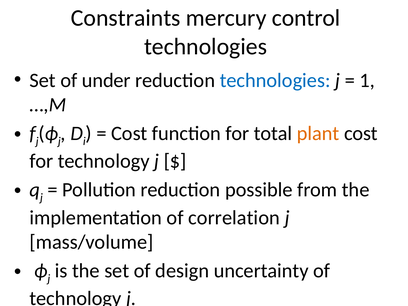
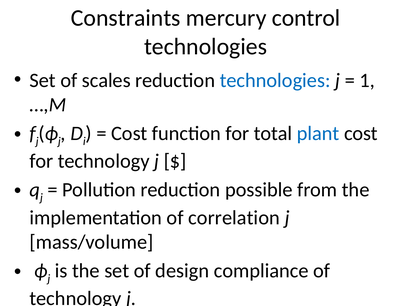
under: under -> scales
plant colour: orange -> blue
uncertainty: uncertainty -> compliance
